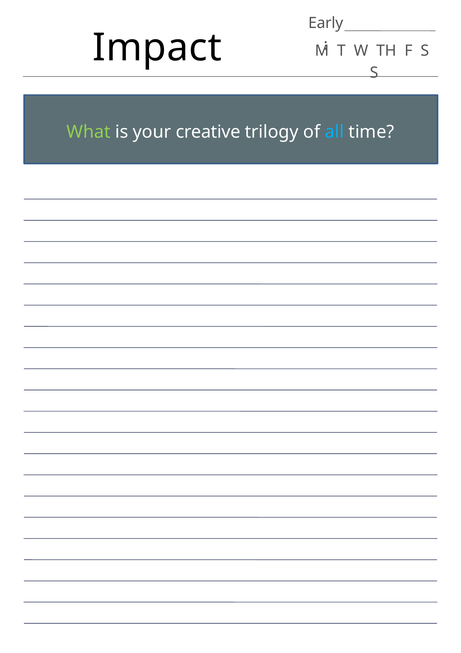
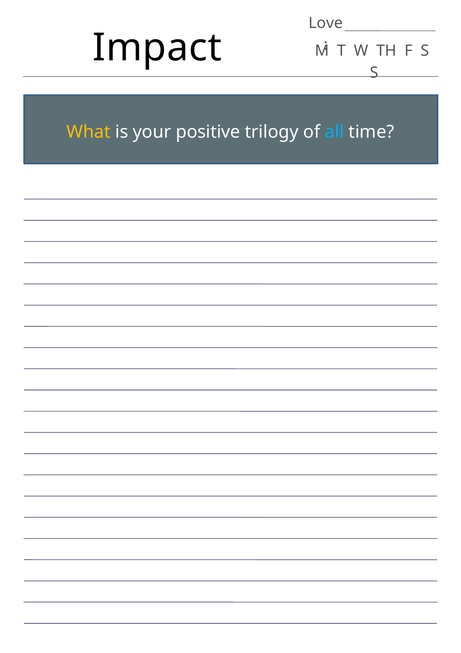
Early: Early -> Love
What colour: light green -> yellow
creative: creative -> positive
